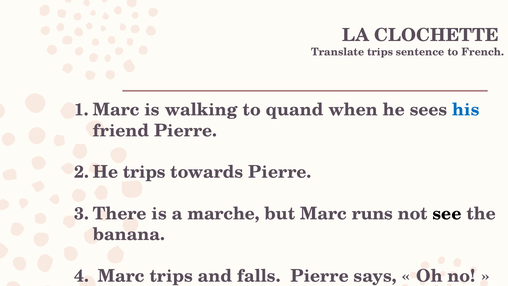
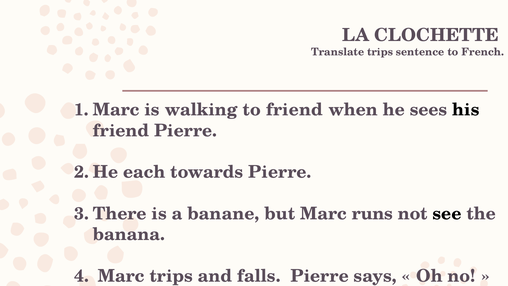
to quand: quand -> friend
his colour: blue -> black
trips at (144, 172): trips -> each
marche: marche -> banane
